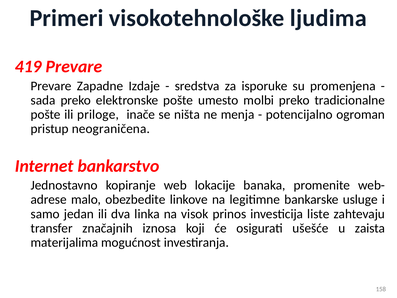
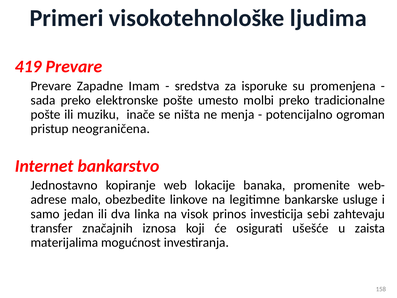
Izdaje: Izdaje -> Imam
priloge: priloge -> muziku
liste: liste -> sebi
